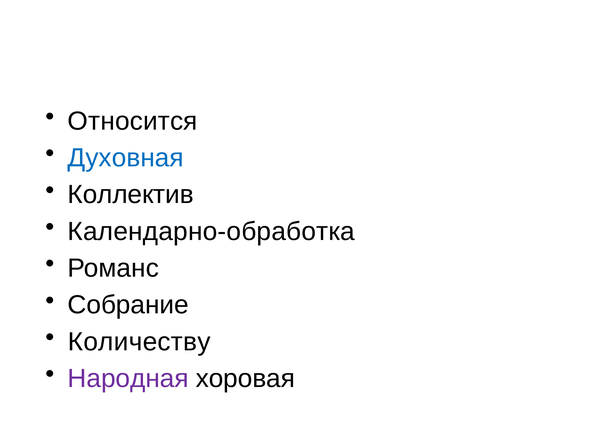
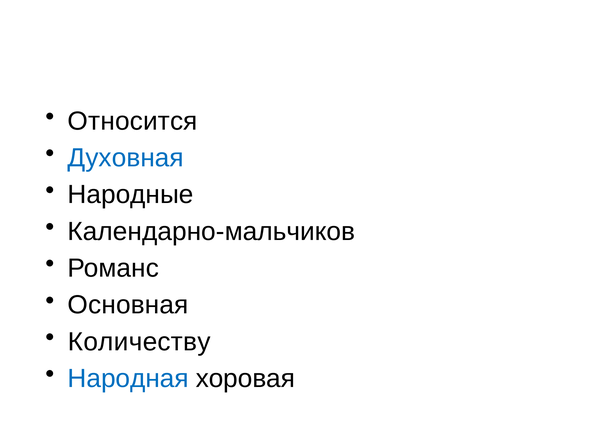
Коллектив: Коллектив -> Народные
Календарно-обработка: Календарно-обработка -> Календарно-мальчиков
Собрание: Собрание -> Основная
Народная colour: purple -> blue
